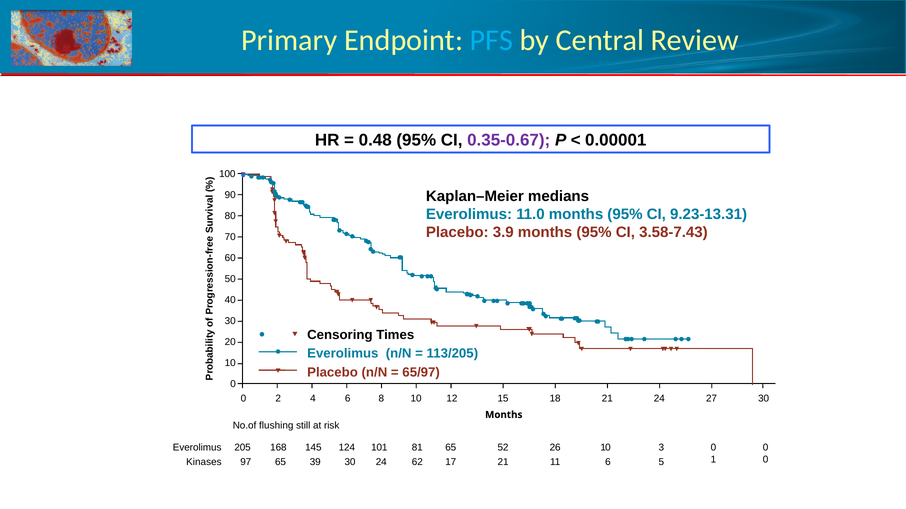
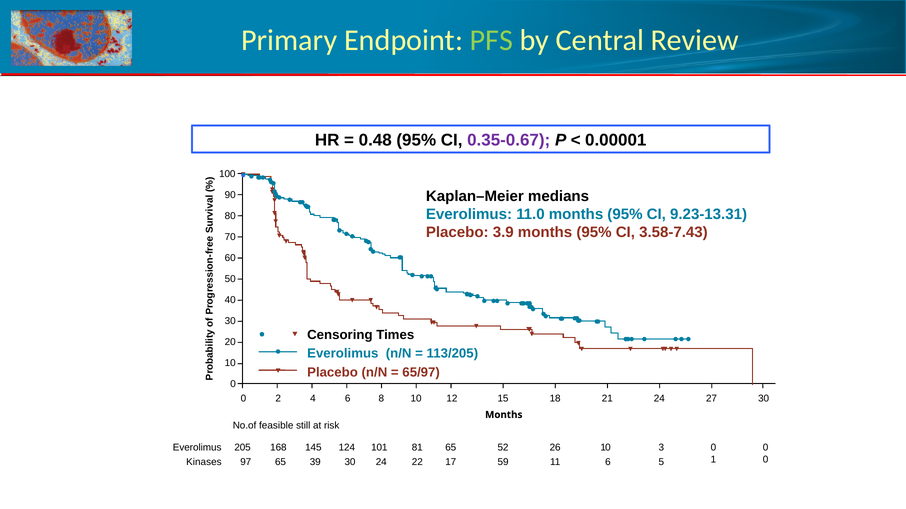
PFS colour: light blue -> light green
flushing: flushing -> feasible
62: 62 -> 22
17 21: 21 -> 59
